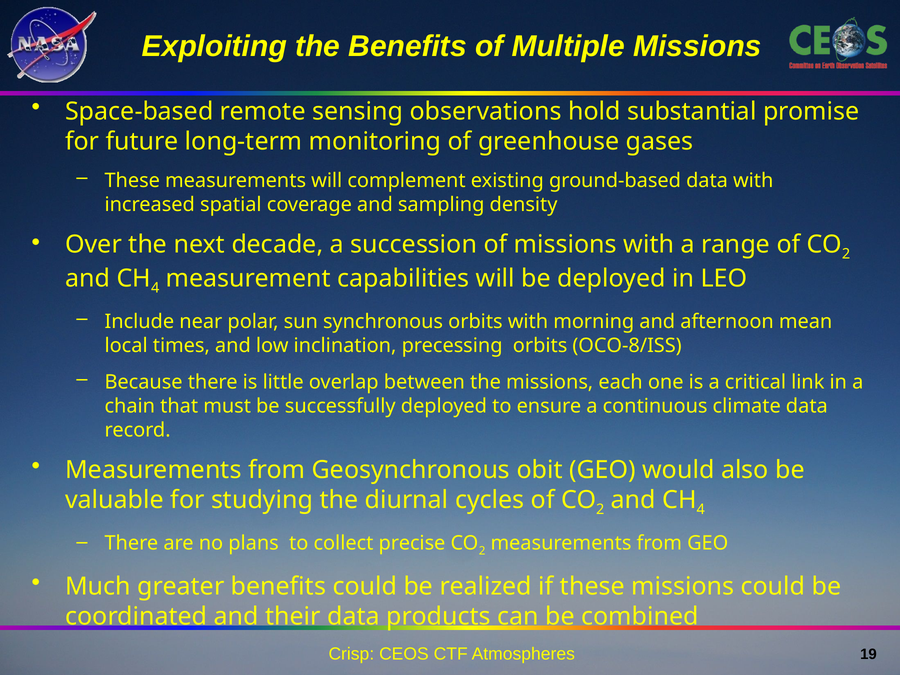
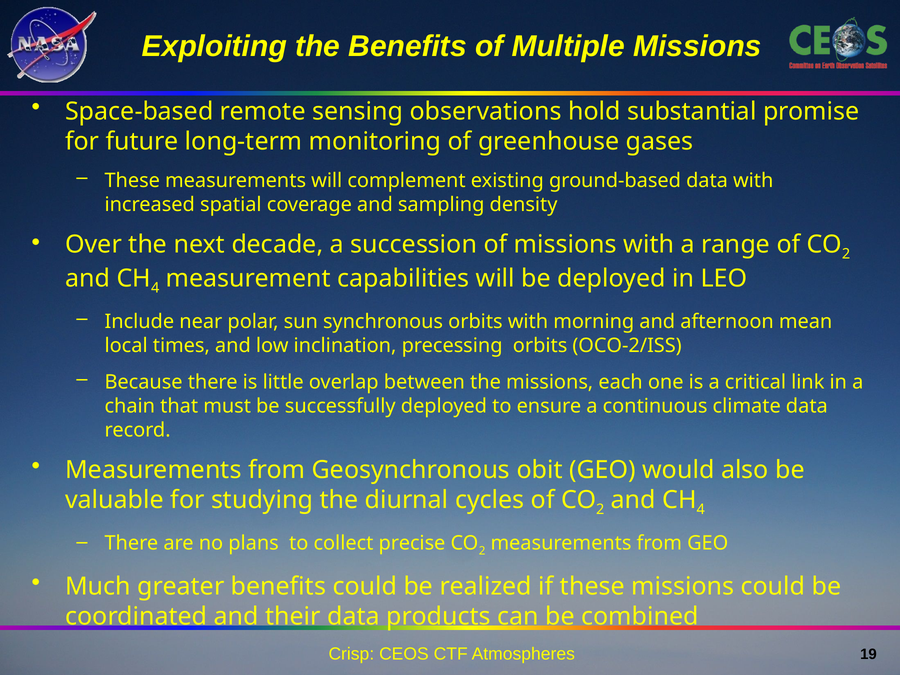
OCO-8/ISS: OCO-8/ISS -> OCO-2/ISS
